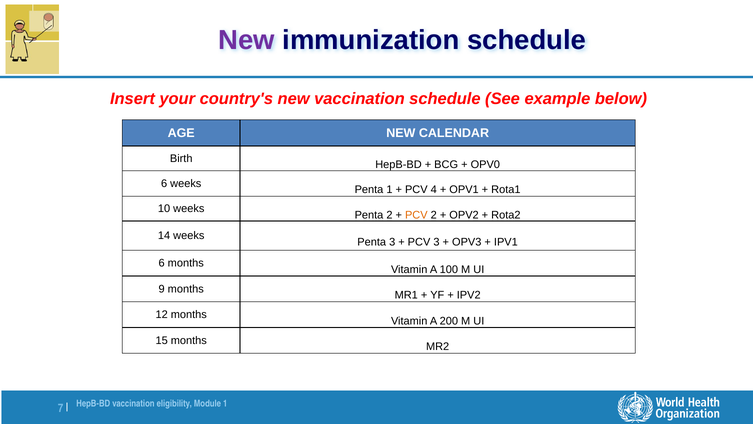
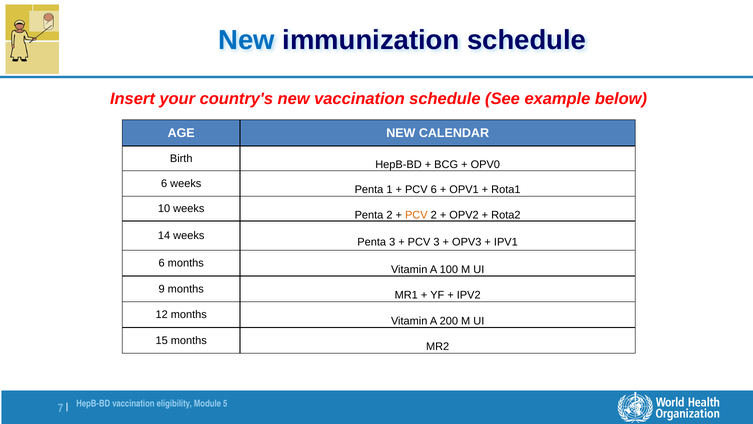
New at (247, 40) colour: purple -> blue
PCV 4: 4 -> 6
1 at (225, 403): 1 -> 5
